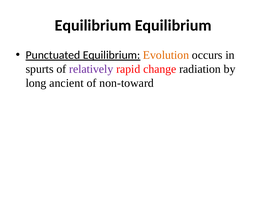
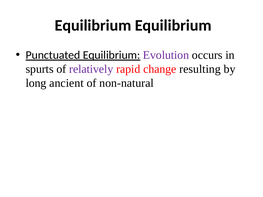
Evolution colour: orange -> purple
radiation: radiation -> resulting
non-toward: non-toward -> non-natural
